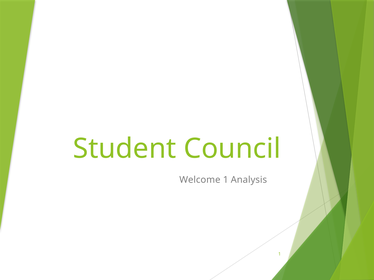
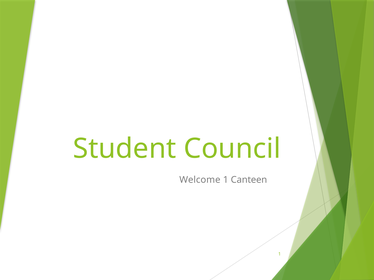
Analysis: Analysis -> Canteen
